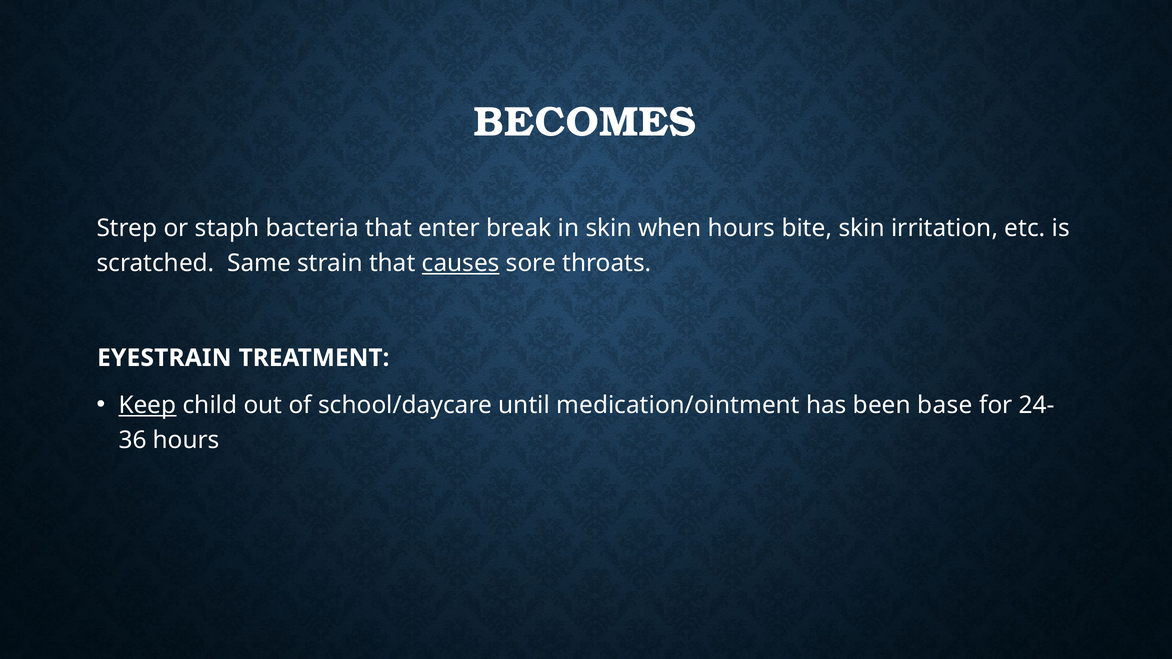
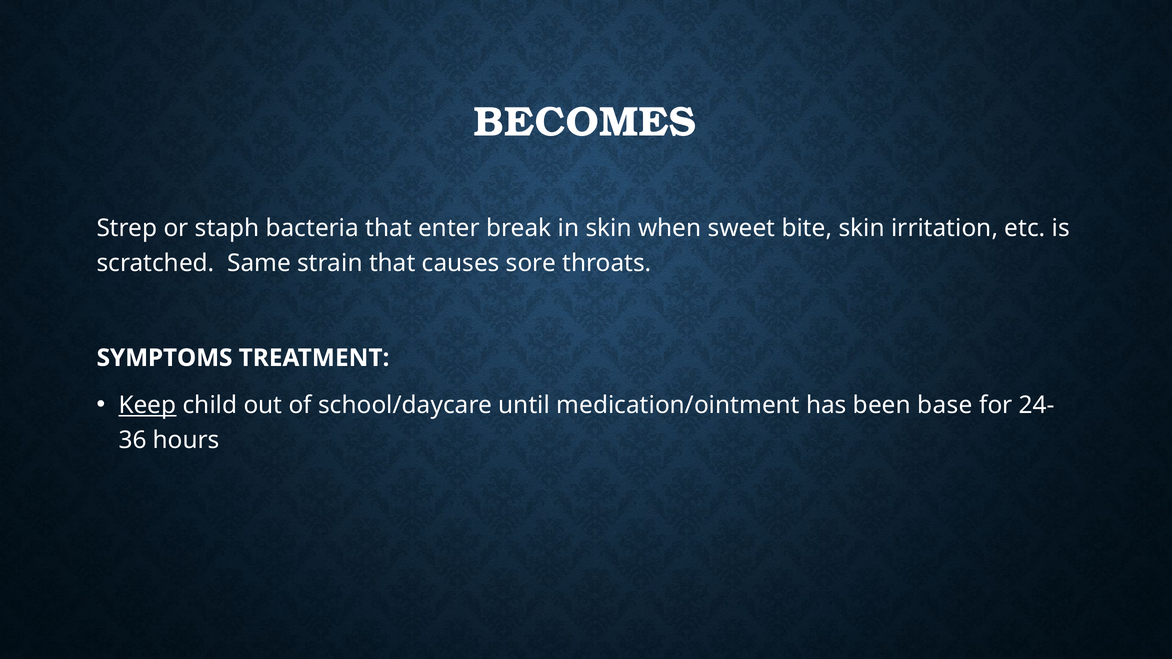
when hours: hours -> sweet
causes underline: present -> none
EYESTRAIN: EYESTRAIN -> SYMPTOMS
